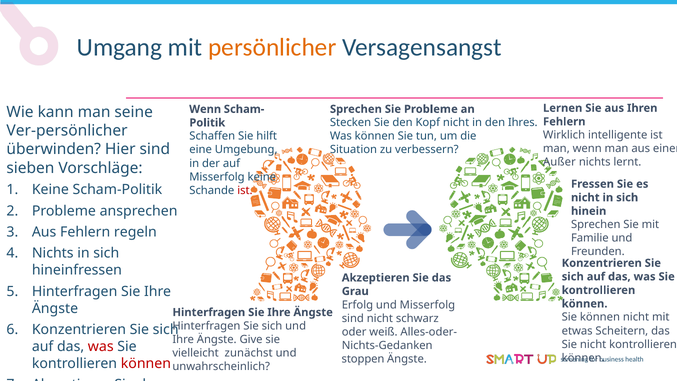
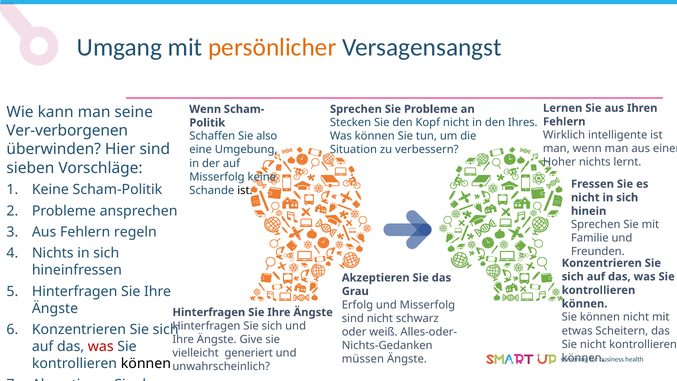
Ver-persönlicher: Ver-persönlicher -> Ver-verborgenen
hilft: hilft -> also
Außer: Außer -> Hoher
ist at (245, 190) colour: red -> black
zunächst: zunächst -> generiert
stoppen: stoppen -> müssen
können at (146, 363) colour: red -> black
